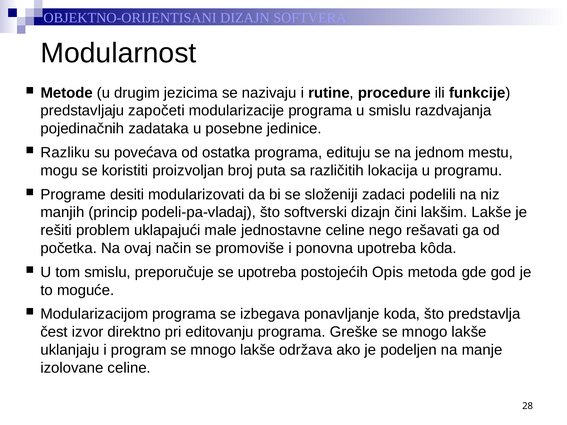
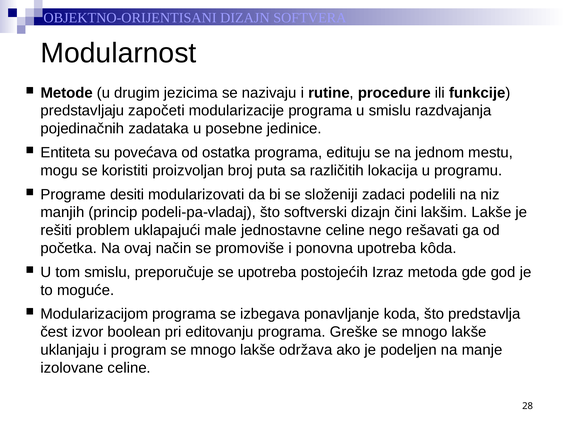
Razliku: Razliku -> Entiteta
Opis: Opis -> Izraz
direktno: direktno -> boolean
